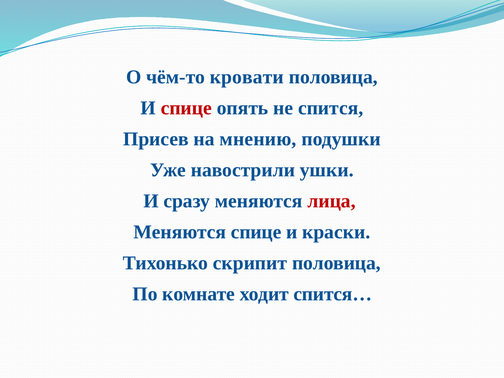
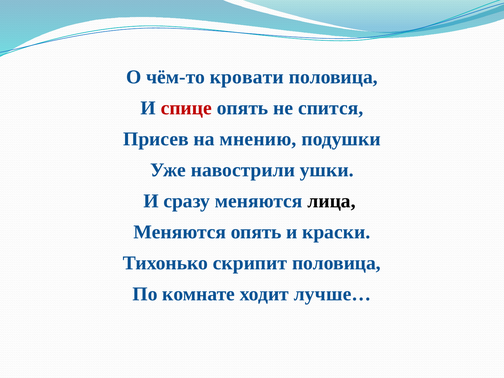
лица colour: red -> black
Меняются спице: спице -> опять
спится…: спится… -> лучше…
